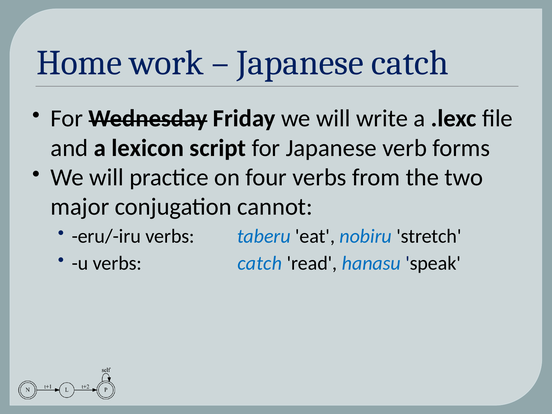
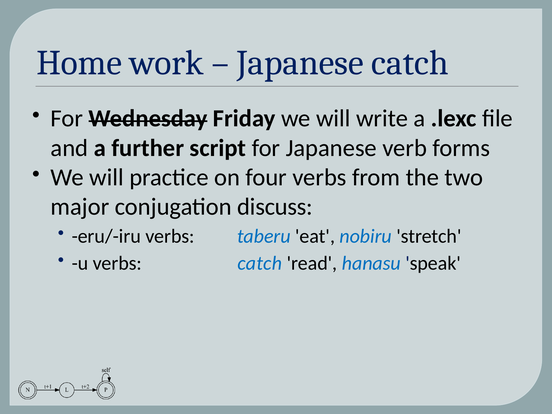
lexicon: lexicon -> further
cannot: cannot -> discuss
